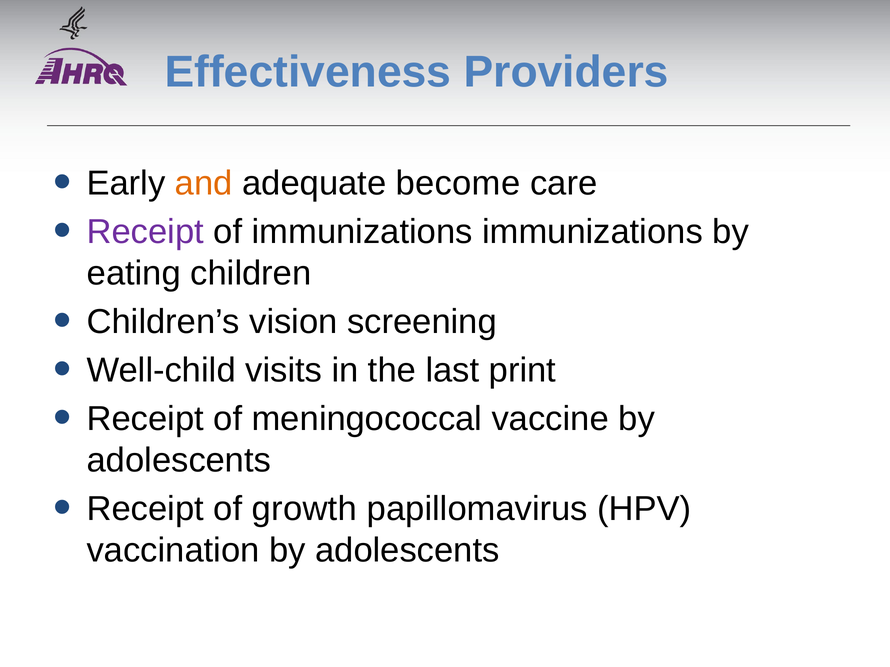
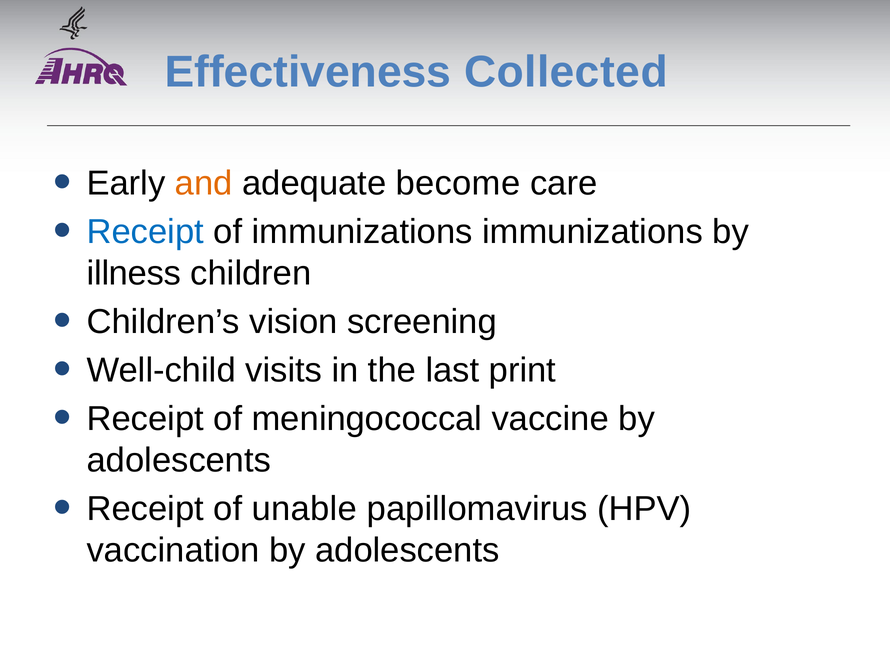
Providers: Providers -> Collected
Receipt at (145, 232) colour: purple -> blue
eating: eating -> illness
growth: growth -> unable
